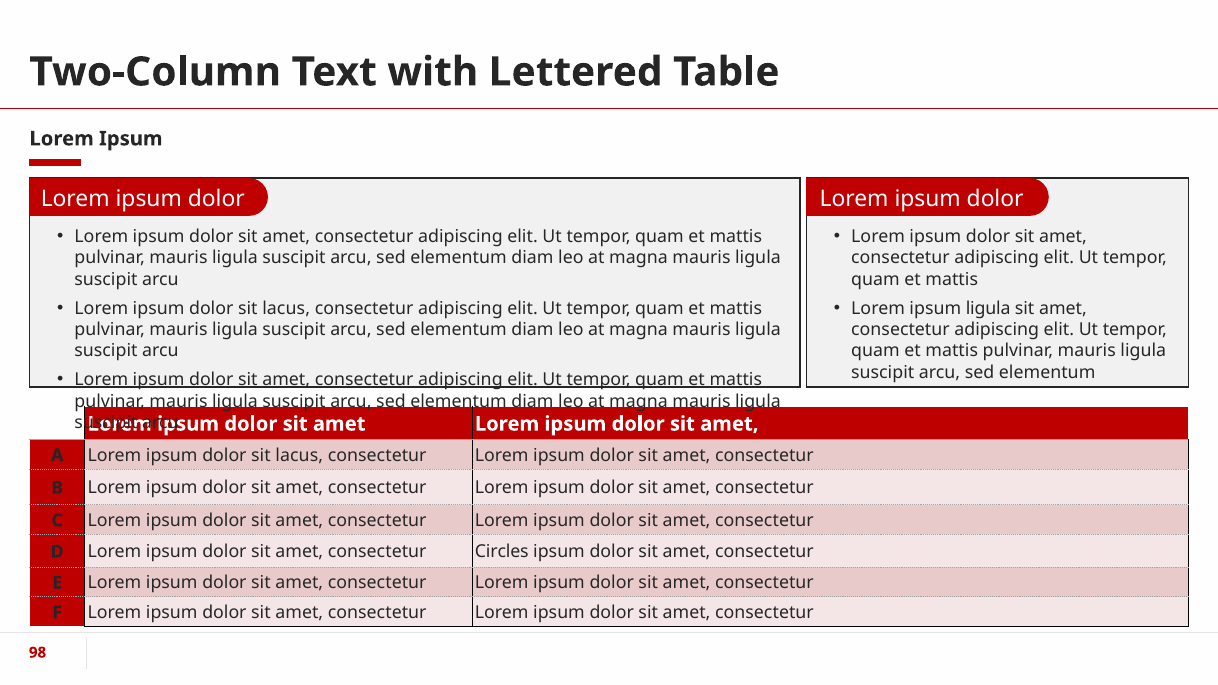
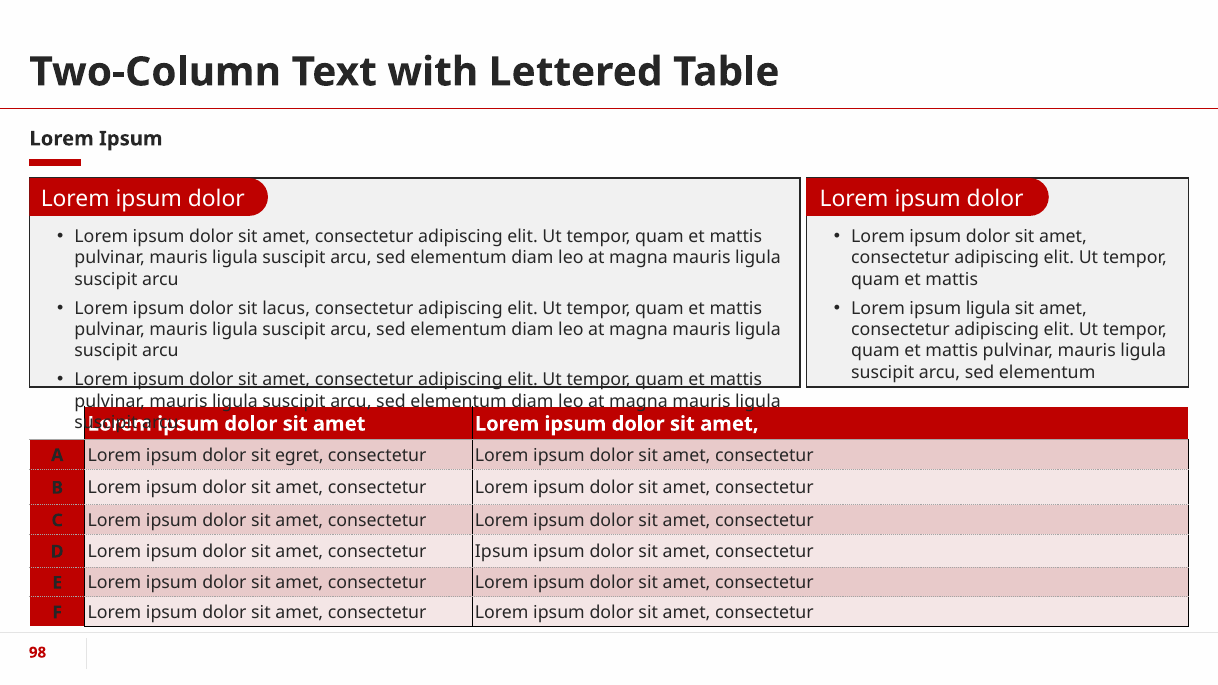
lacus at (299, 455): lacus -> egret
consectetur Circles: Circles -> Ipsum
